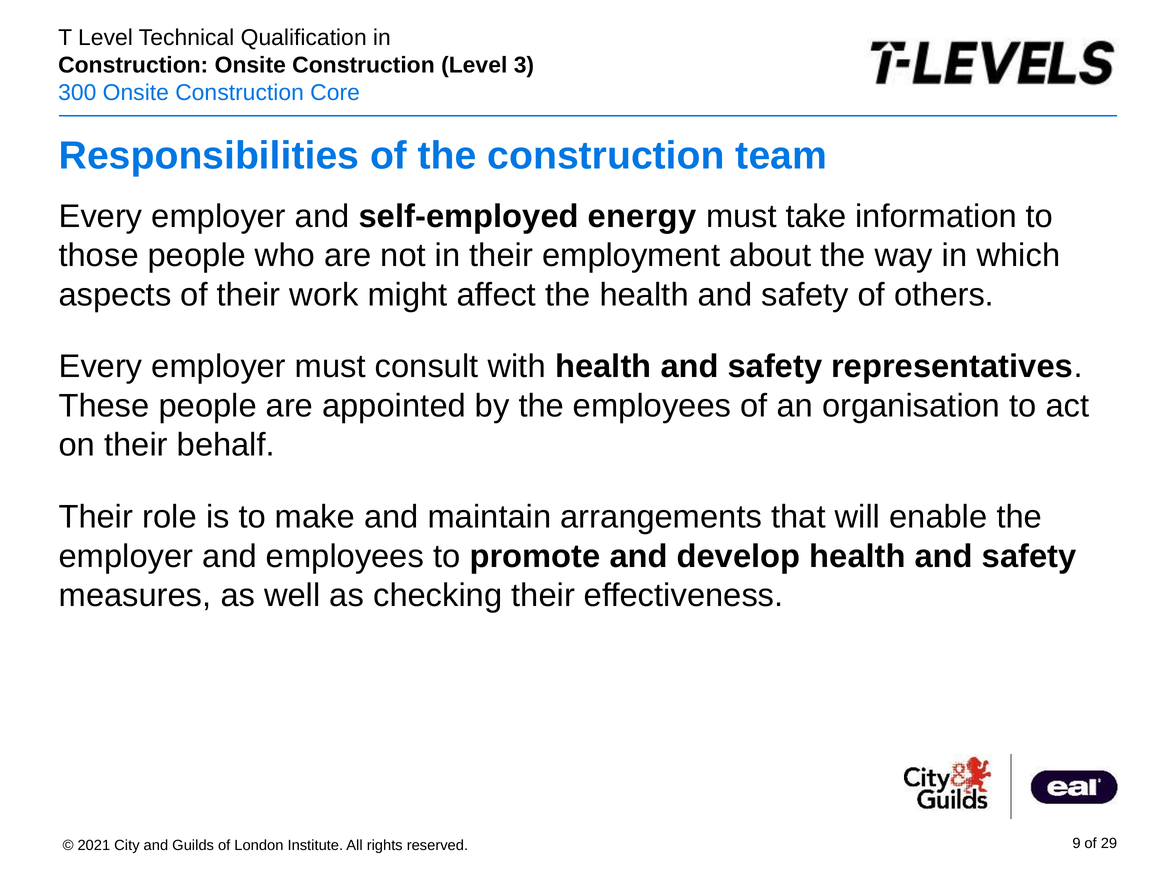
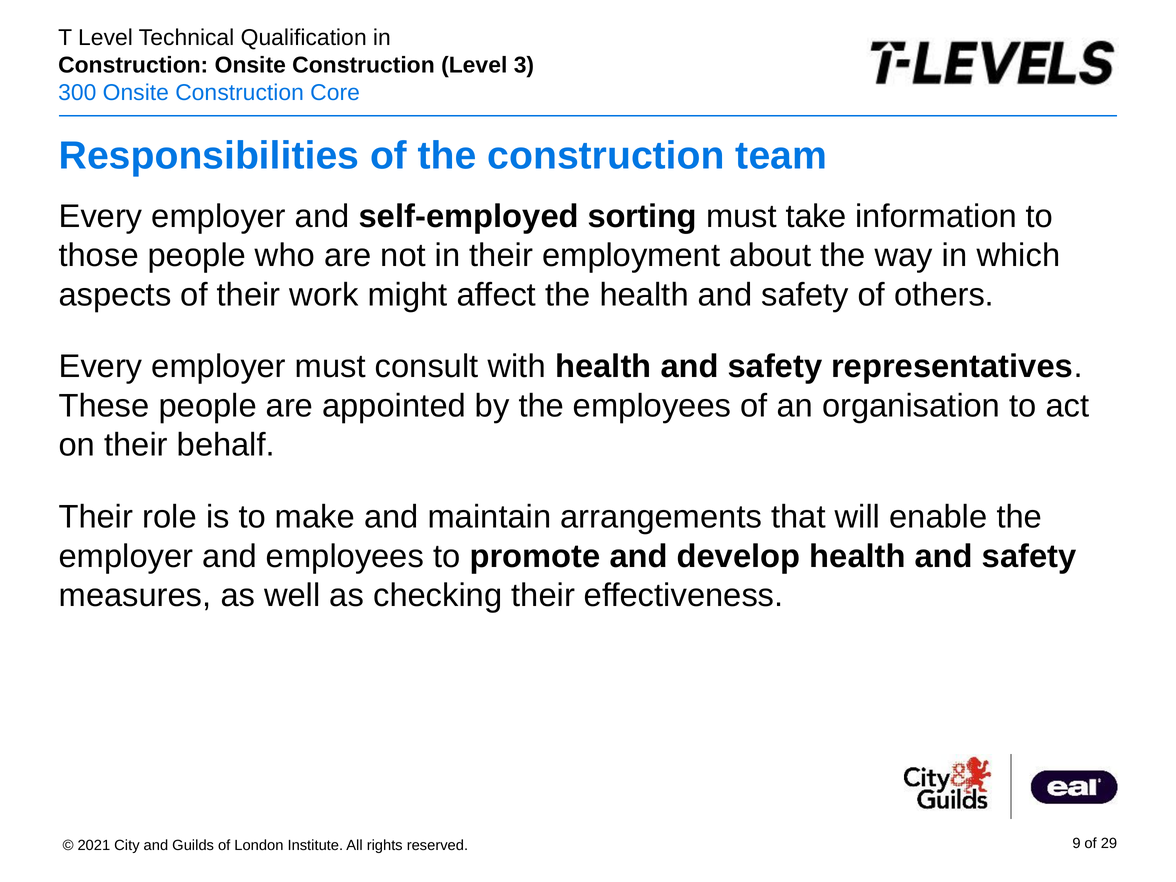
energy: energy -> sorting
